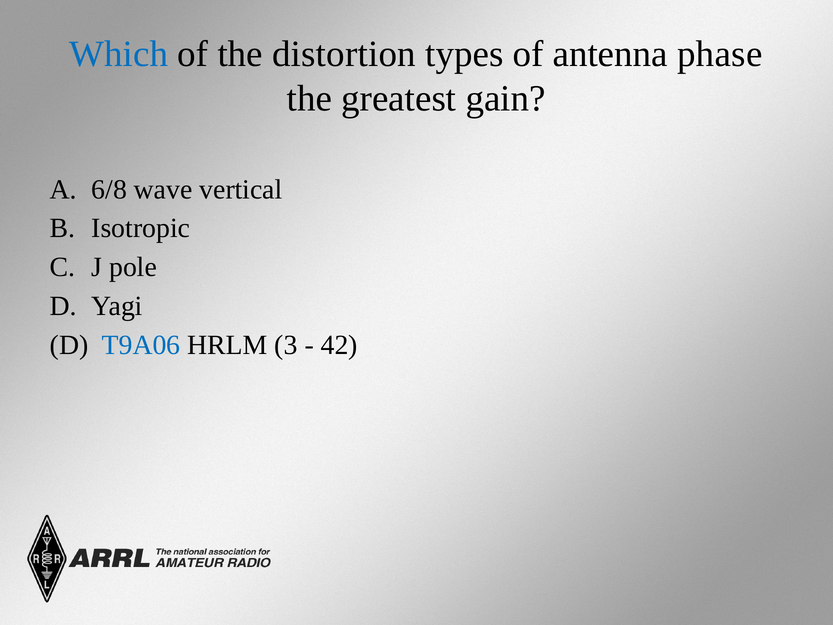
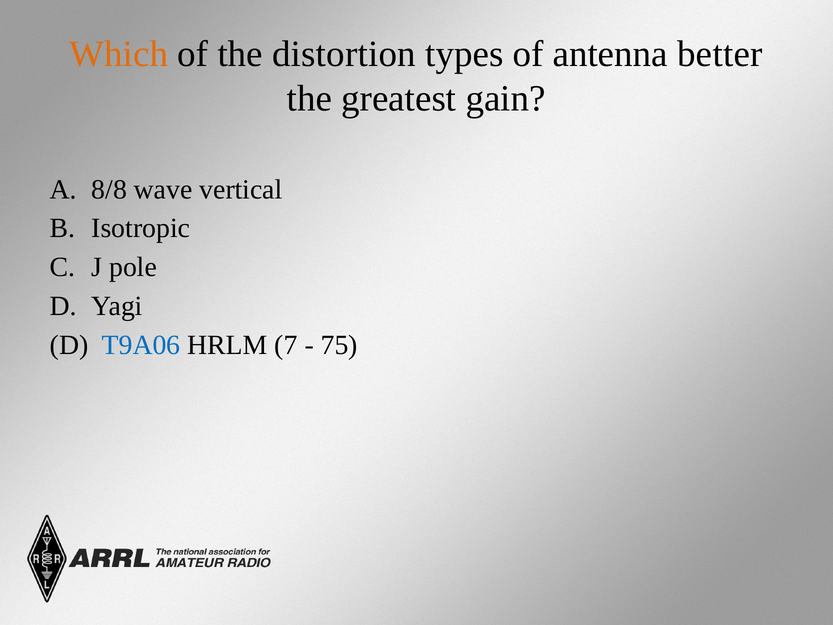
Which colour: blue -> orange
phase: phase -> better
6/8: 6/8 -> 8/8
3: 3 -> 7
42: 42 -> 75
